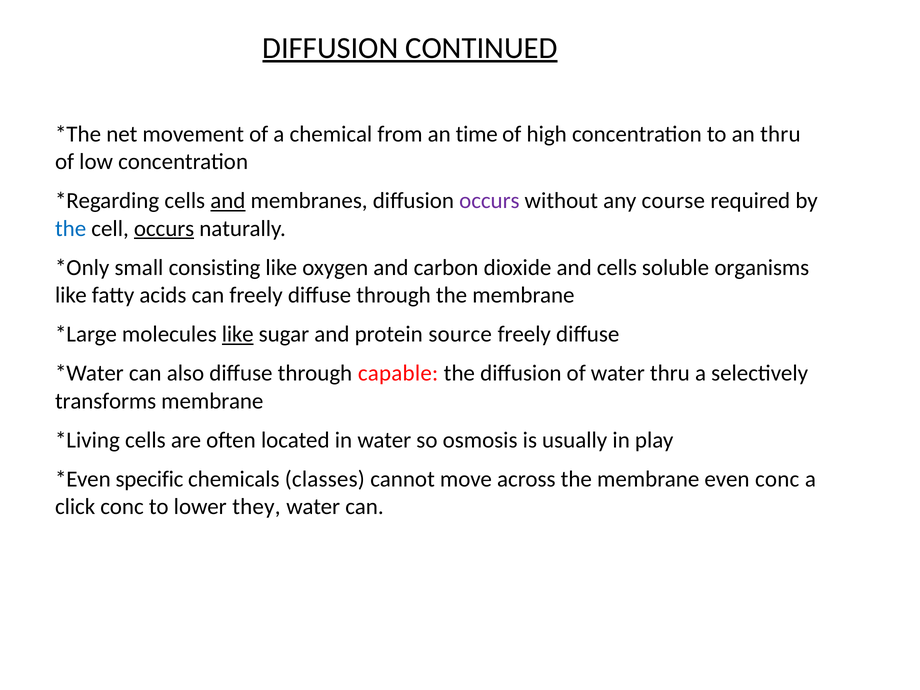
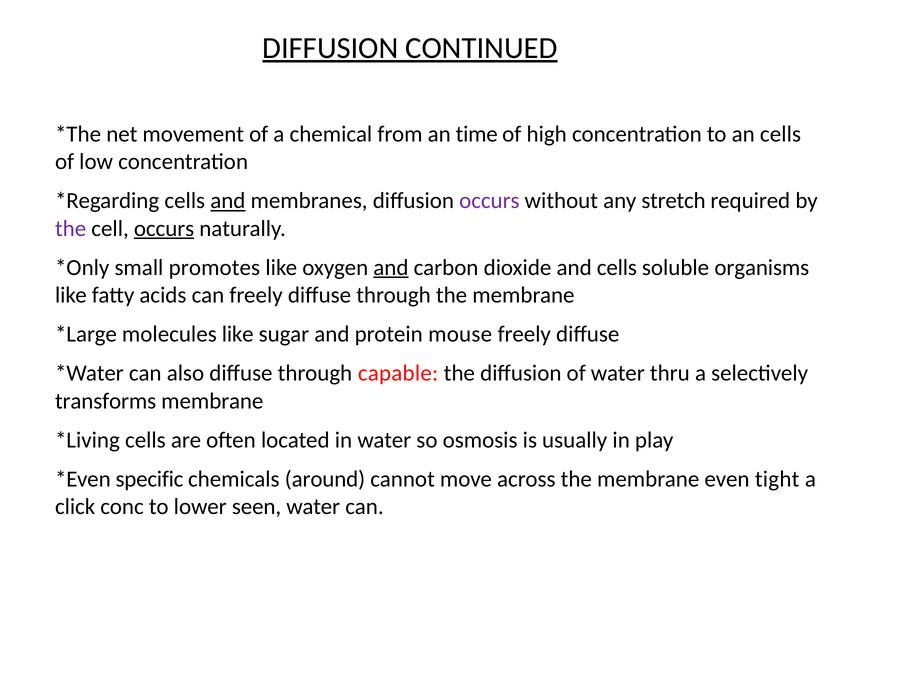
an thru: thru -> cells
course: course -> stretch
the at (71, 228) colour: blue -> purple
consisting: consisting -> promotes
and at (391, 268) underline: none -> present
like at (238, 334) underline: present -> none
source: source -> mouse
classes: classes -> around
even conc: conc -> tight
they: they -> seen
